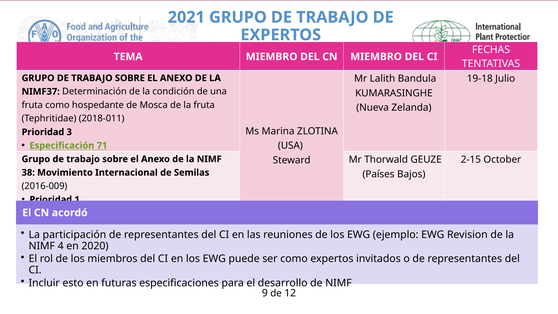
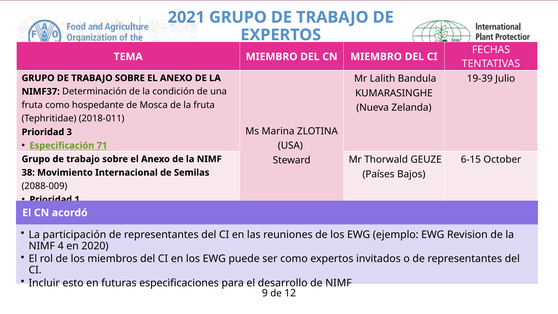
19-18: 19-18 -> 19-39
2-15: 2-15 -> 6-15
2016-009: 2016-009 -> 2088-009
